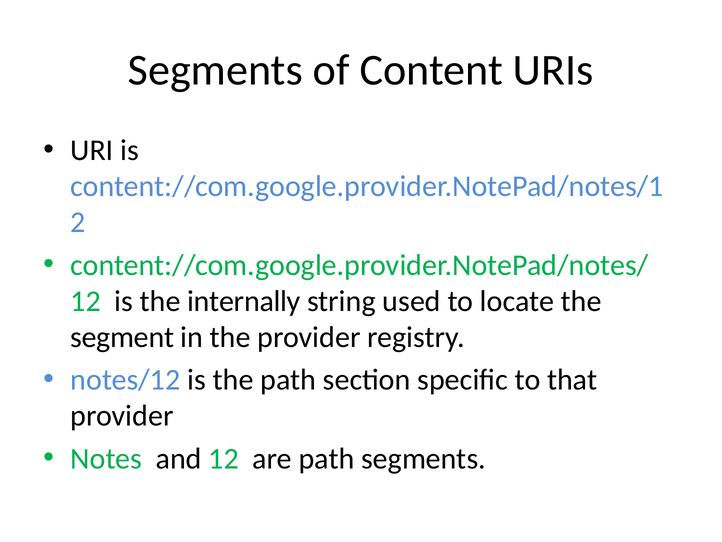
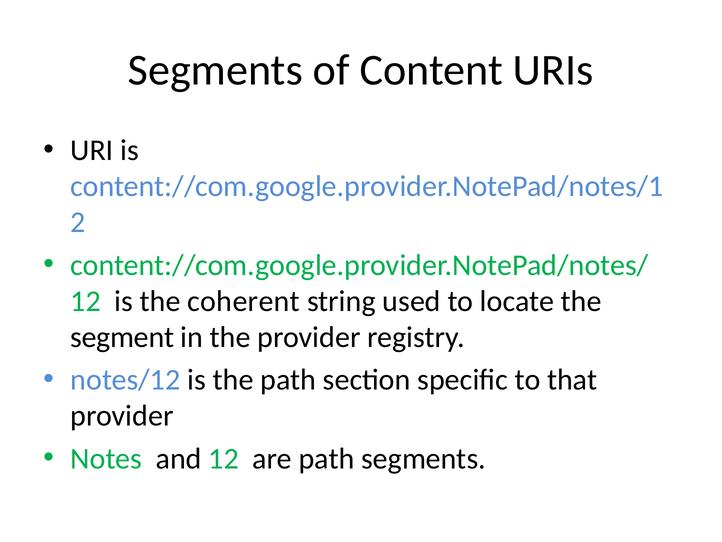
internally: internally -> coherent
